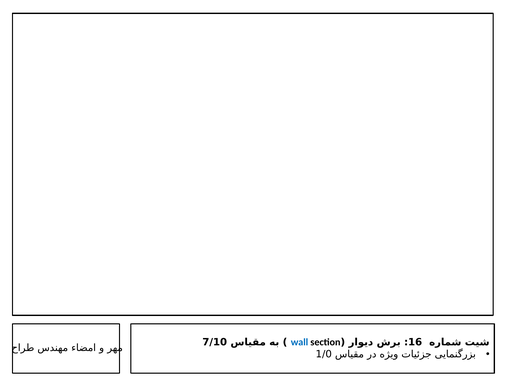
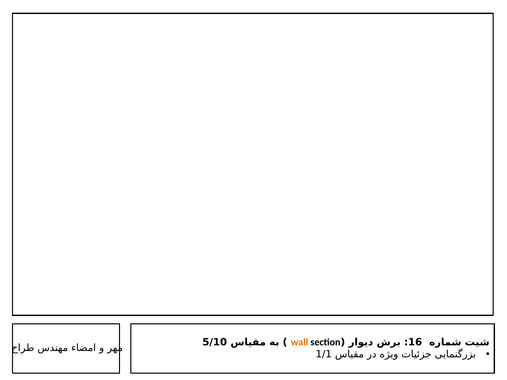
7/10: 7/10 -> 5/10
wall colour: blue -> orange
1/0: 1/0 -> 1/1
